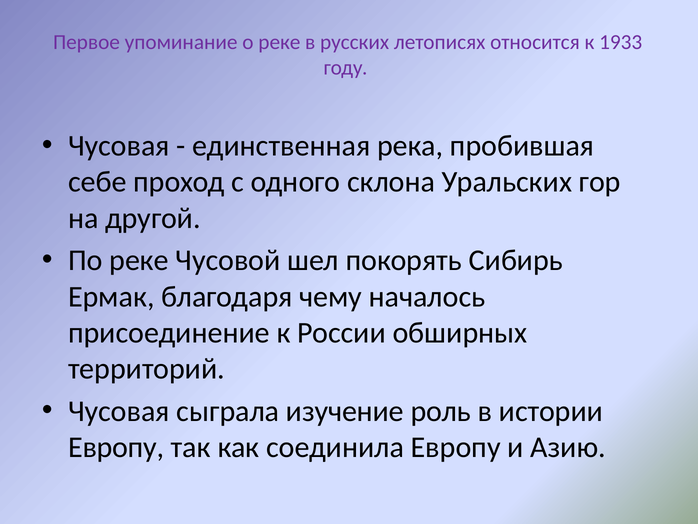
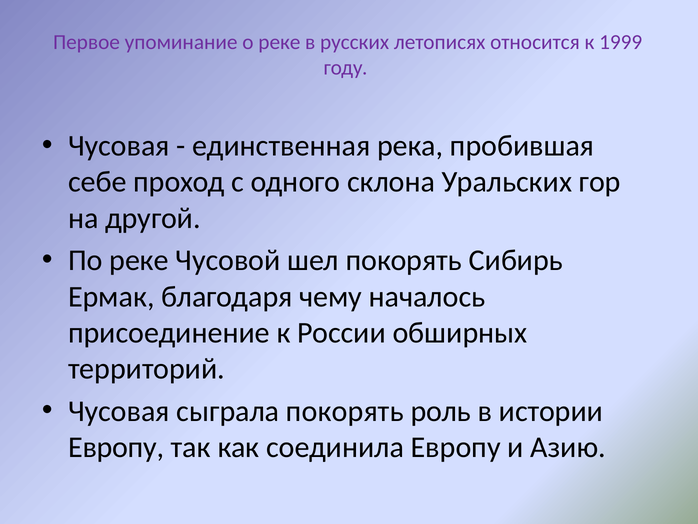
1933: 1933 -> 1999
сыграла изучение: изучение -> покорять
